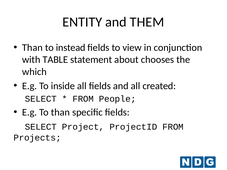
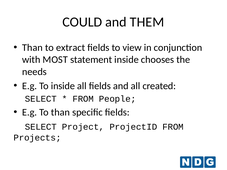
ENTITY: ENTITY -> COULD
instead: instead -> extract
TABLE: TABLE -> MOST
statement about: about -> inside
which: which -> needs
